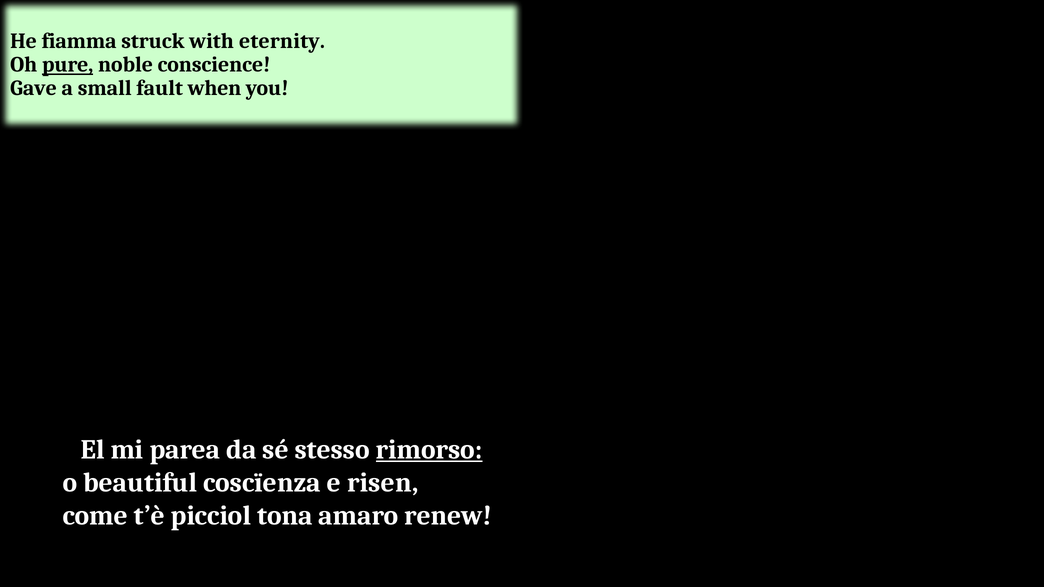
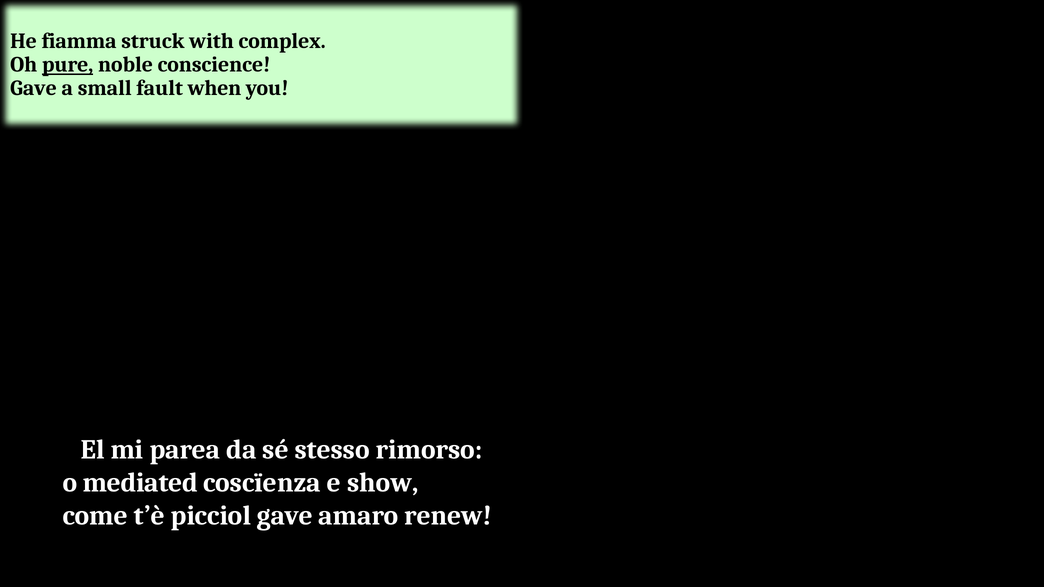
eternity: eternity -> complex
rimorso underline: present -> none
beautiful: beautiful -> mediated
risen: risen -> show
picciol tona: tona -> gave
